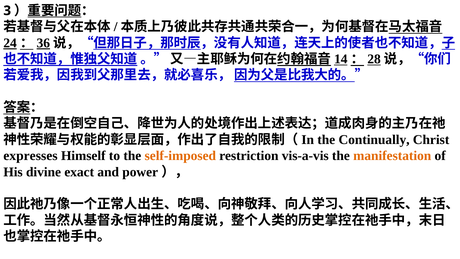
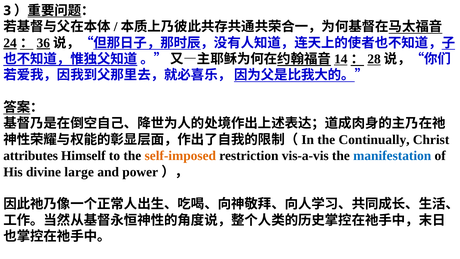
expresses: expresses -> attributes
manifestation colour: orange -> blue
exact: exact -> large
